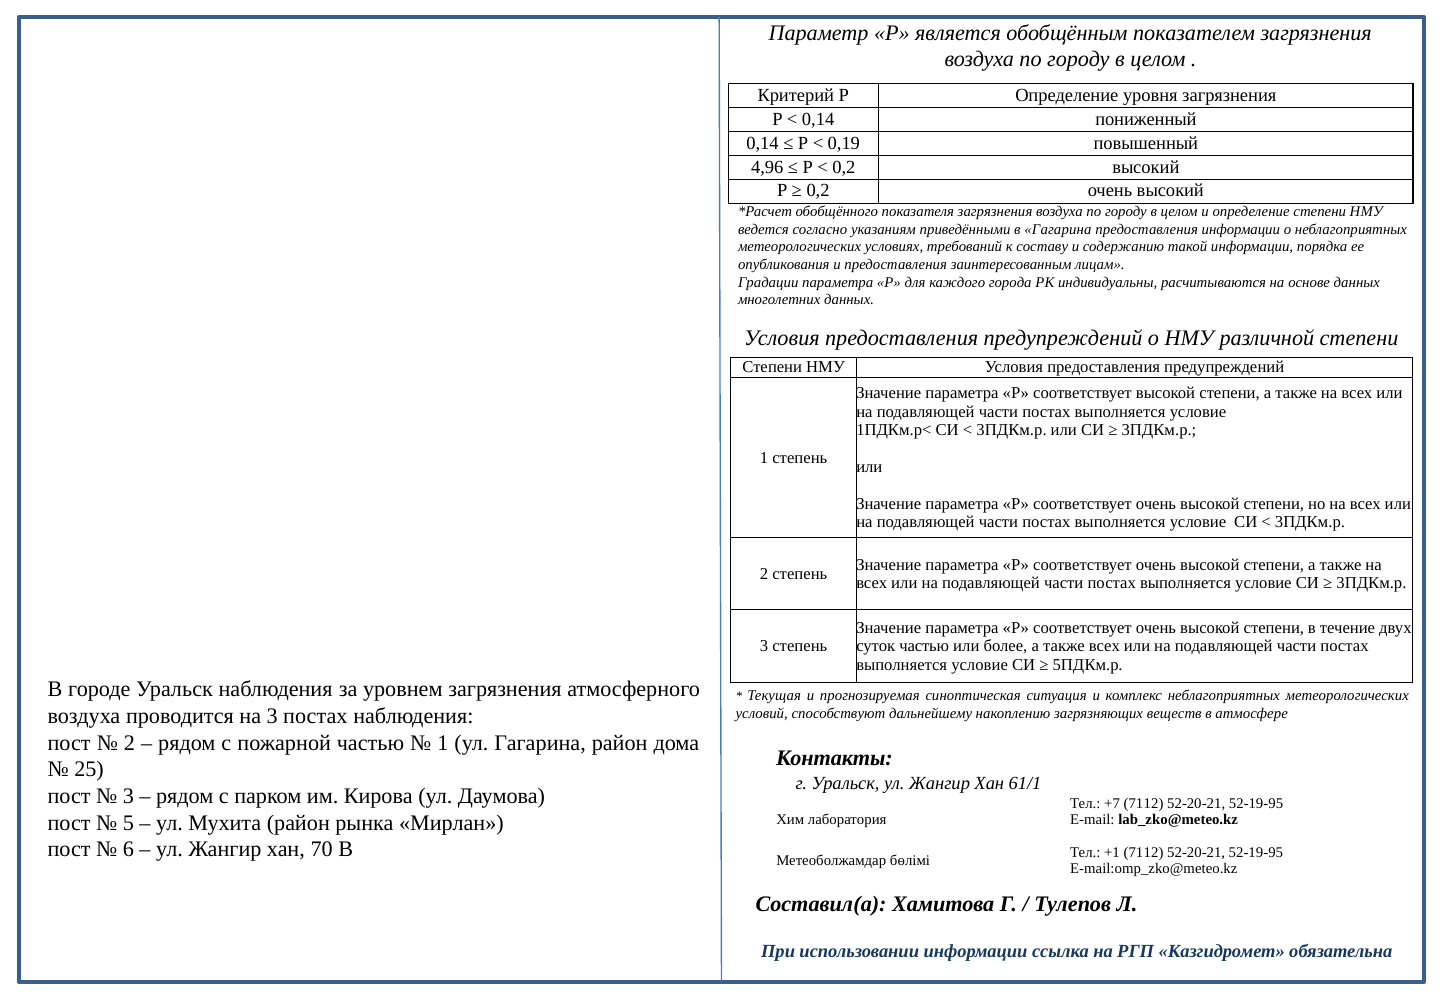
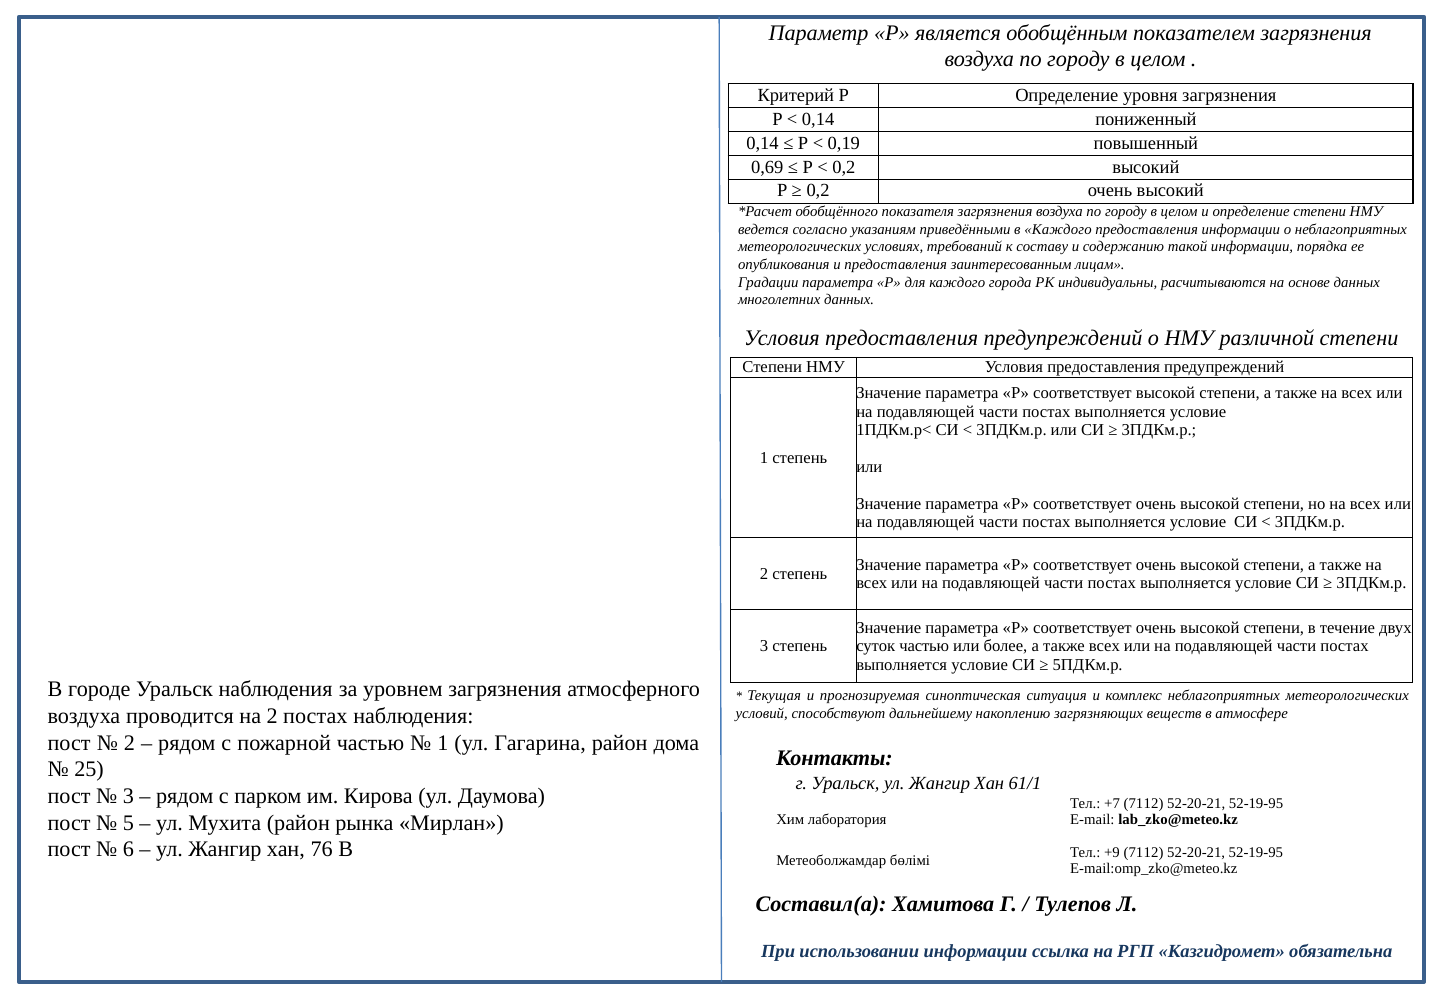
4,96: 4,96 -> 0,69
в Гагарина: Гагарина -> Каждого
на 3: 3 -> 2
70: 70 -> 76
+1: +1 -> +9
